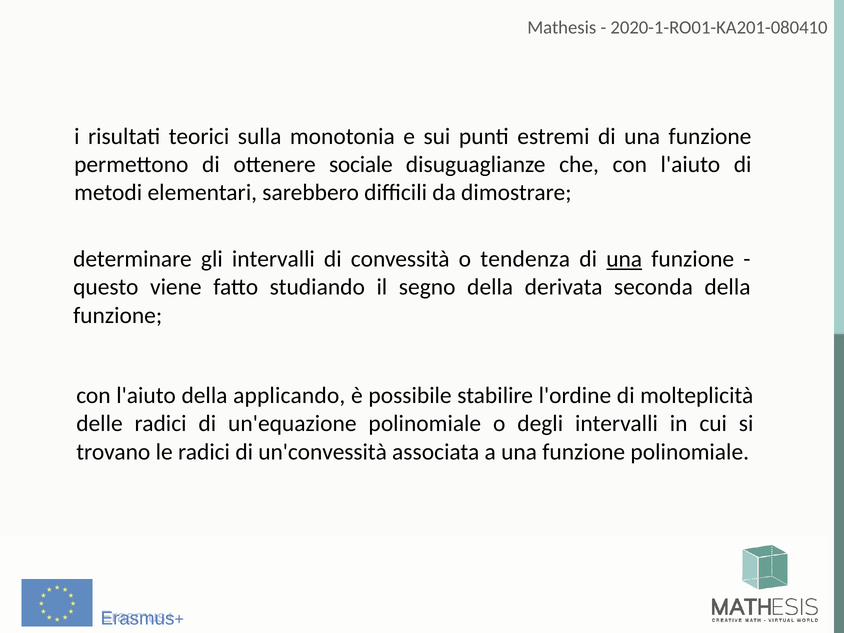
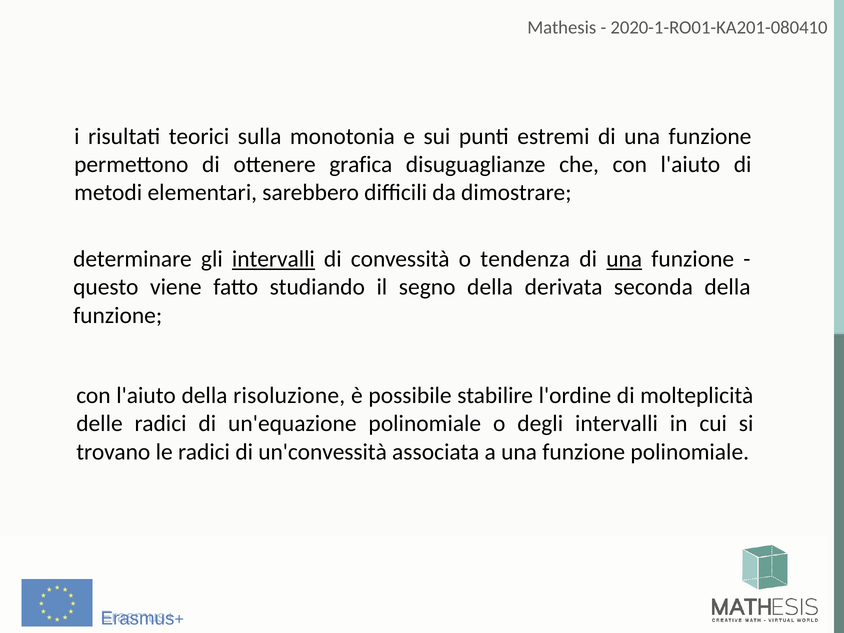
sociale: sociale -> grafica
intervalli at (273, 259) underline: none -> present
applicando: applicando -> risoluzione
